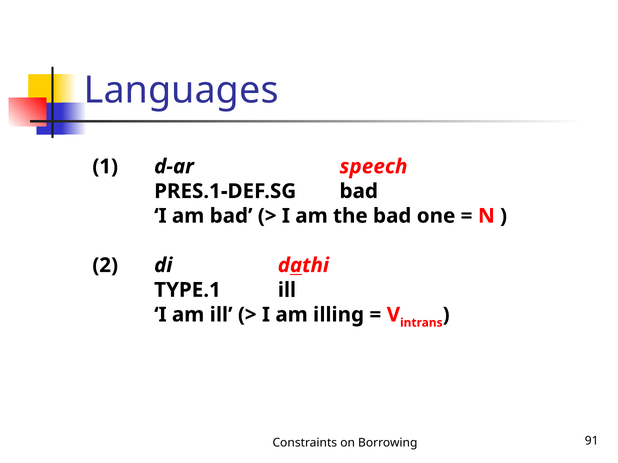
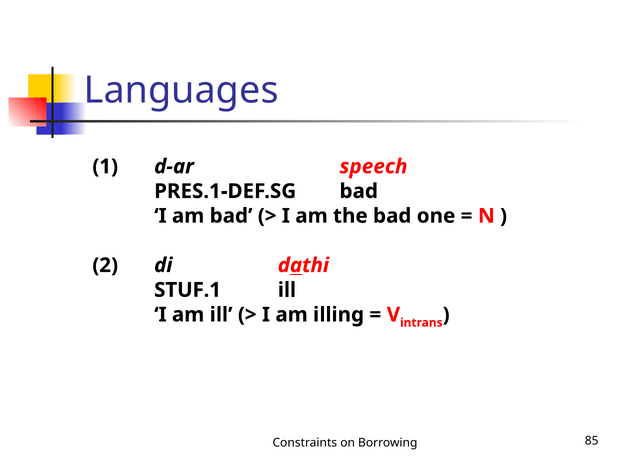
TYPE.1: TYPE.1 -> STUF.1
91: 91 -> 85
